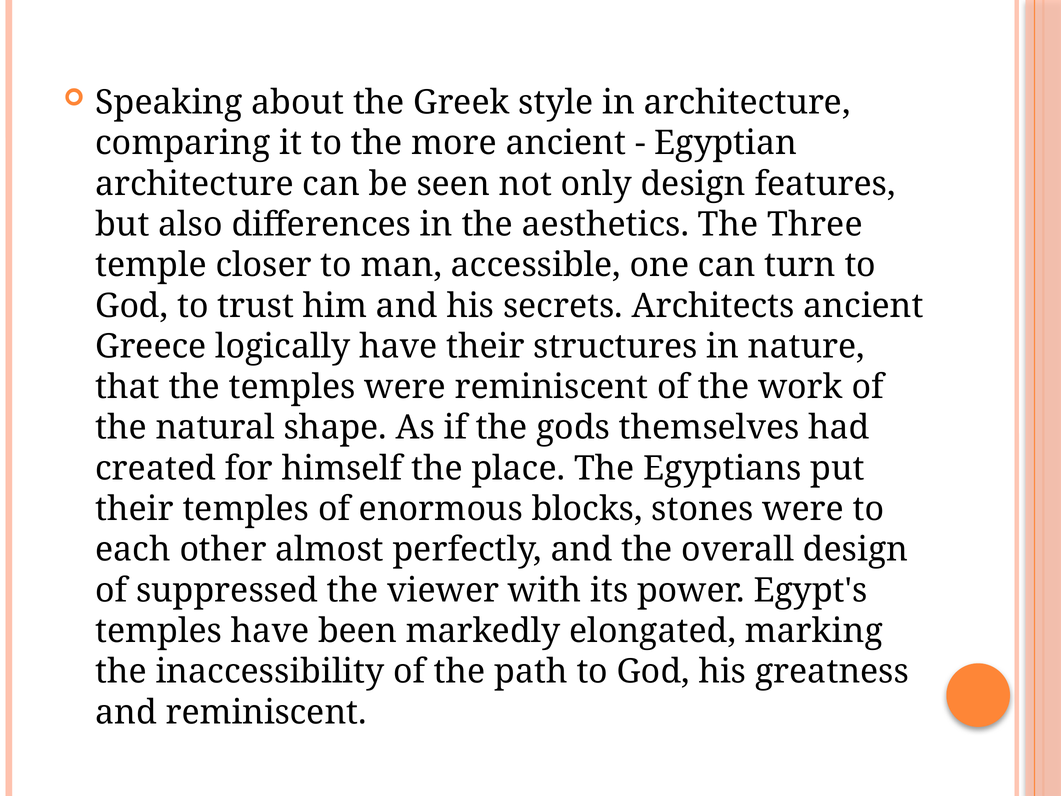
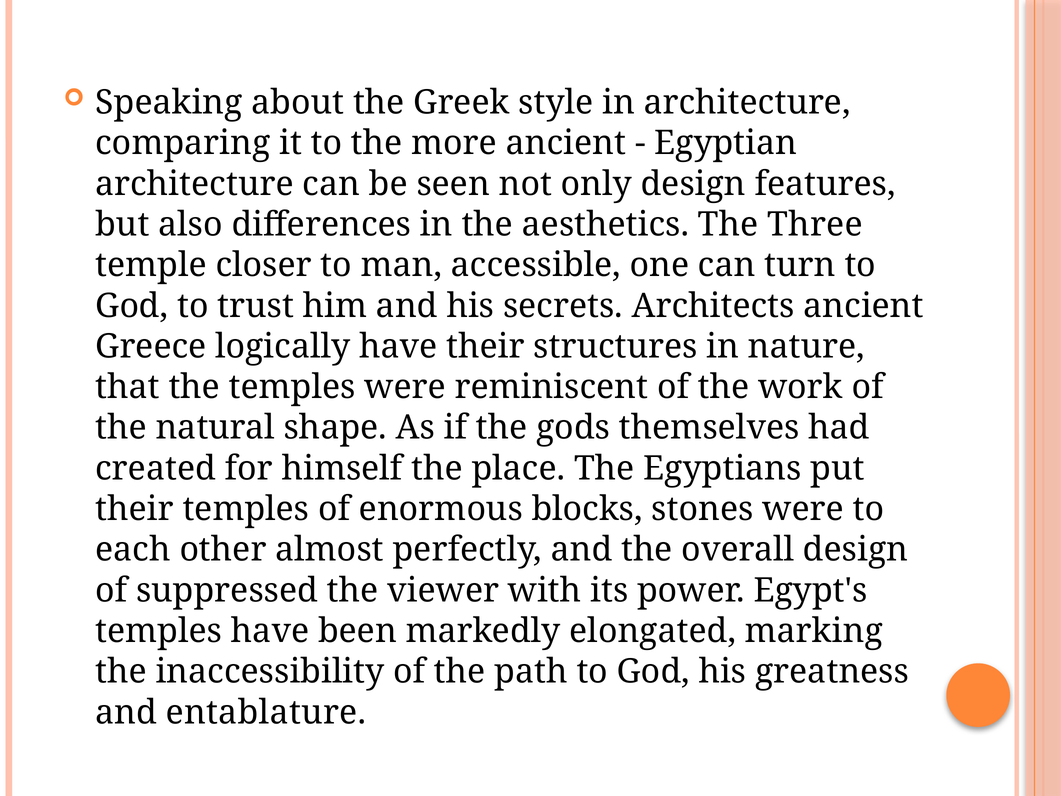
and reminiscent: reminiscent -> entablature
